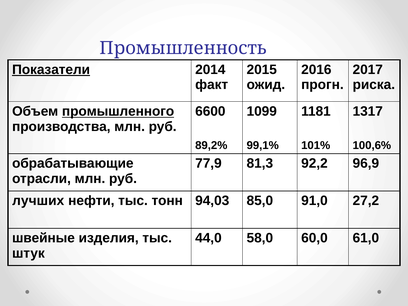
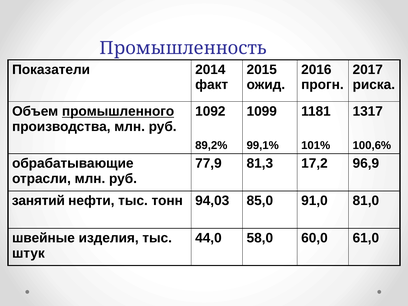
Показатели underline: present -> none
6600: 6600 -> 1092
92,2: 92,2 -> 17,2
лучших: лучших -> занятий
27,2: 27,2 -> 81,0
